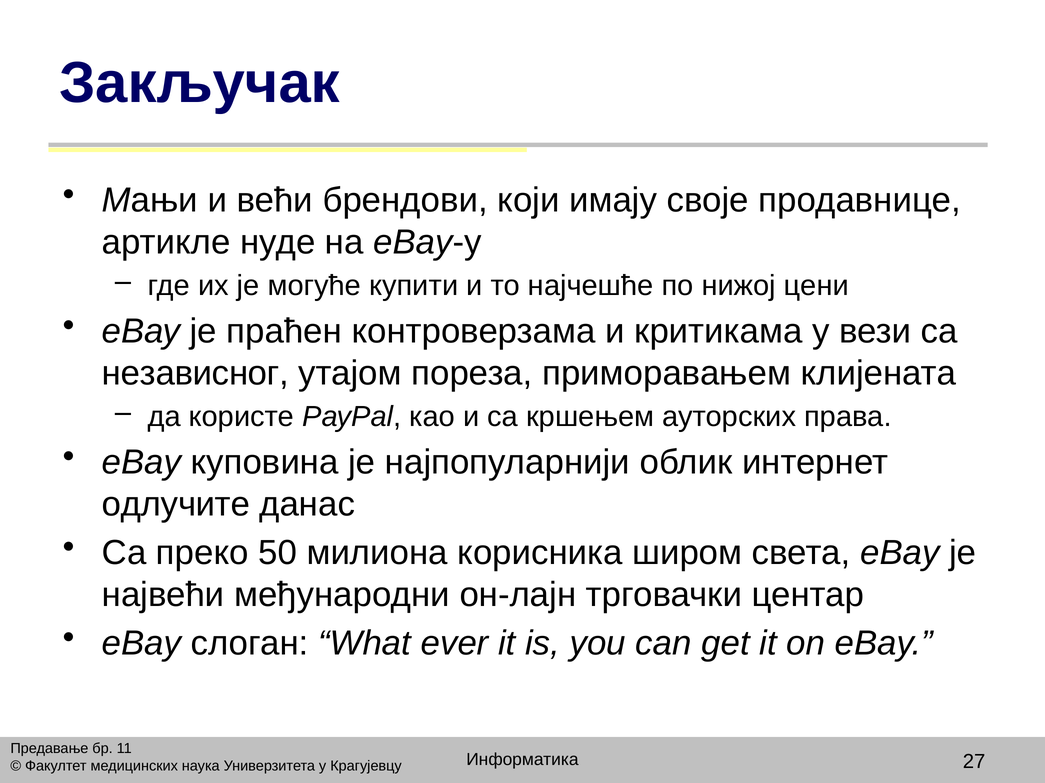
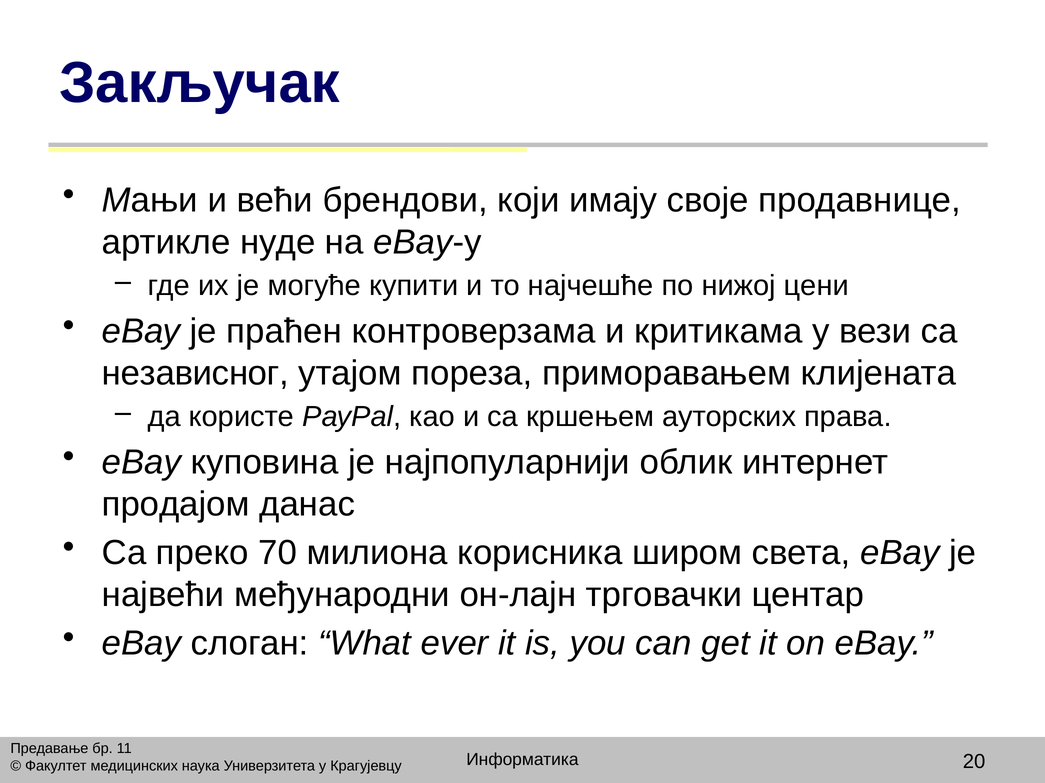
одлучите: одлучите -> продајом
50: 50 -> 70
27: 27 -> 20
